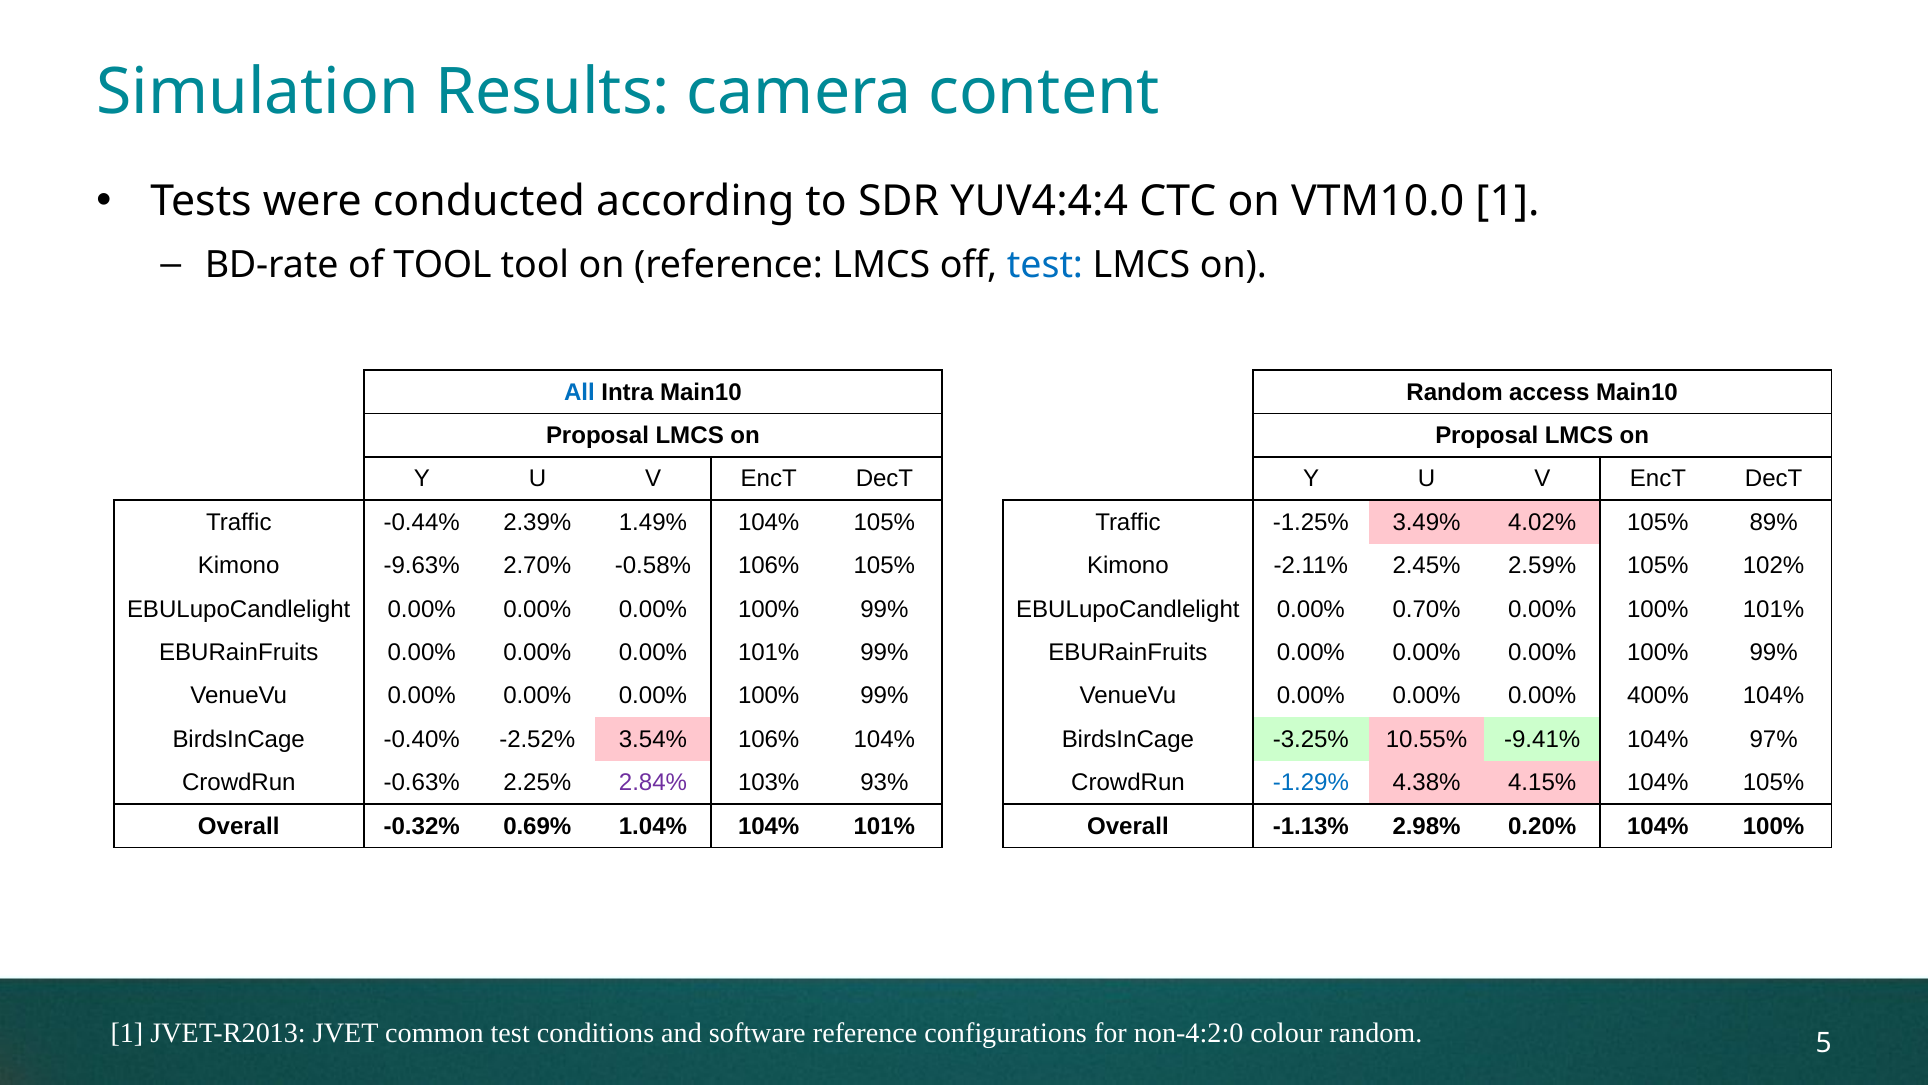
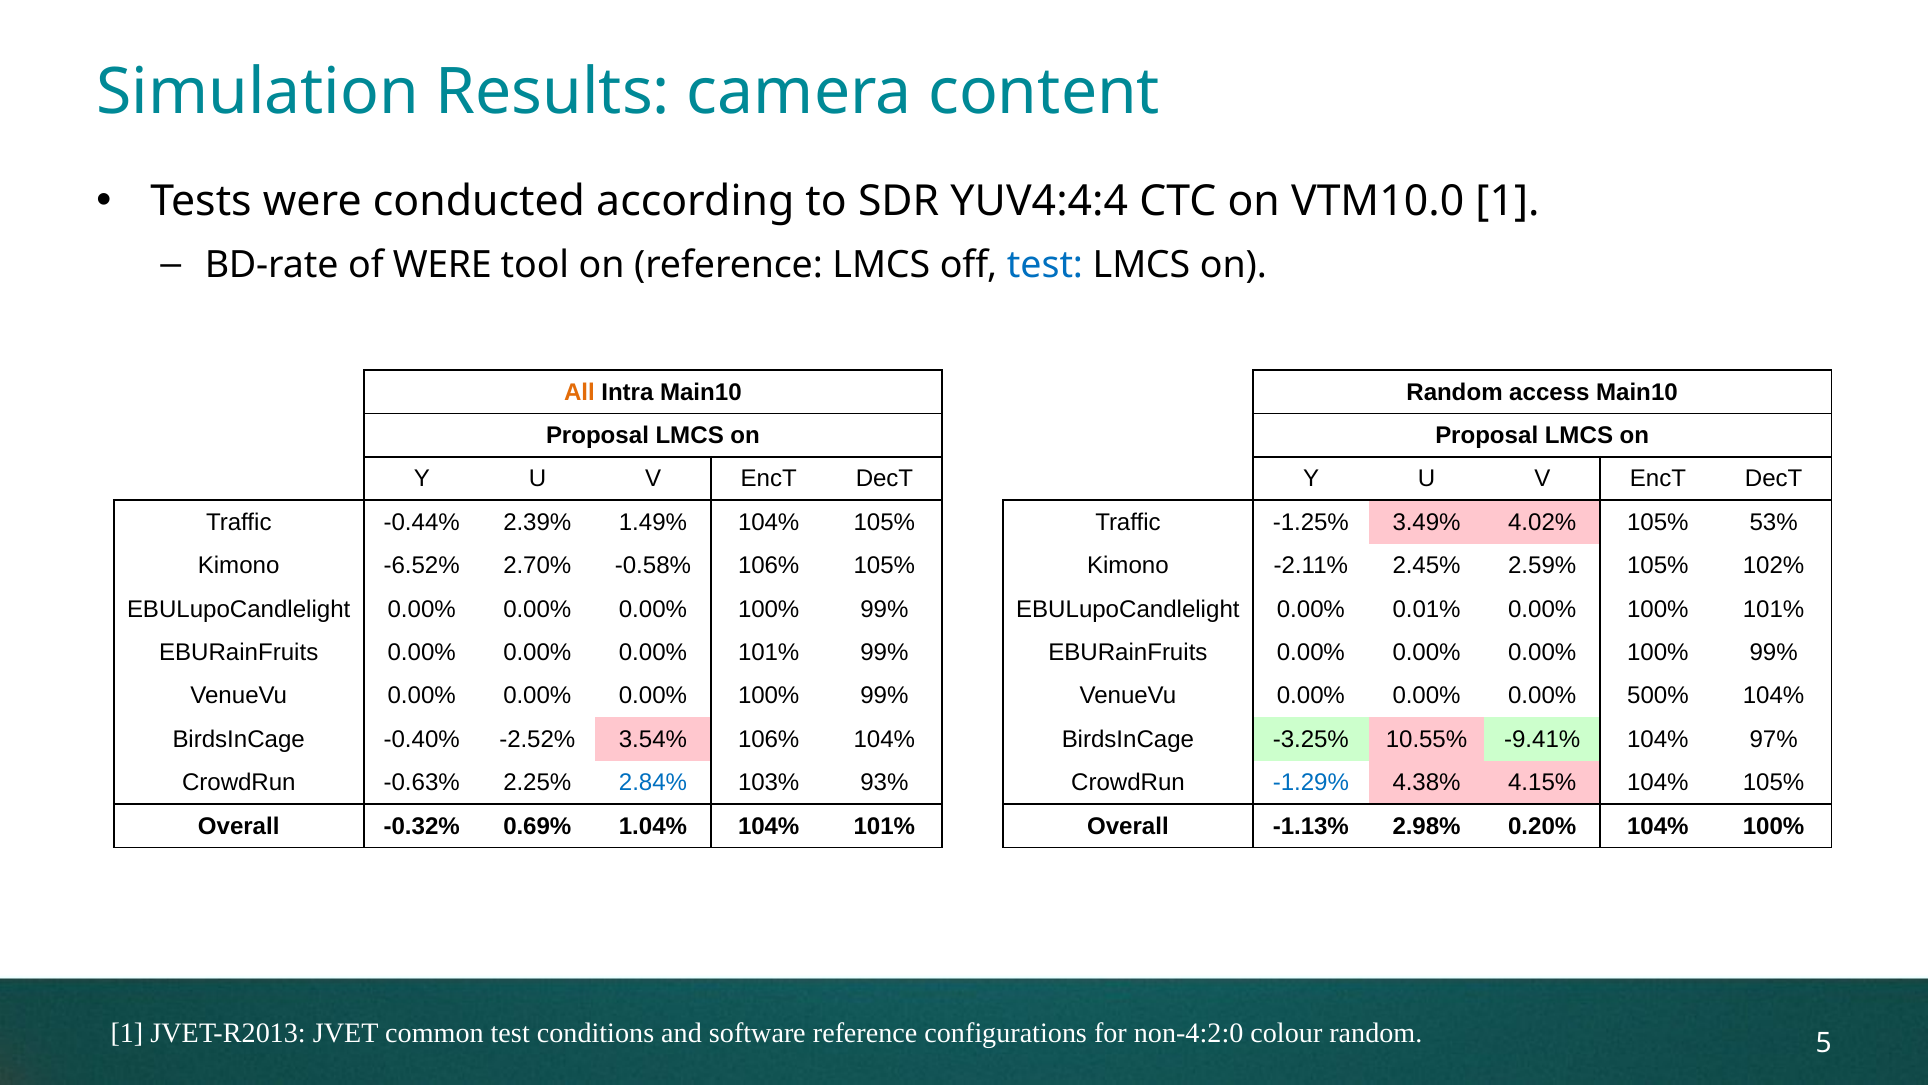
of TOOL: TOOL -> WERE
All colour: blue -> orange
89%: 89% -> 53%
-9.63%: -9.63% -> -6.52%
0.70%: 0.70% -> 0.01%
400%: 400% -> 500%
2.84% colour: purple -> blue
